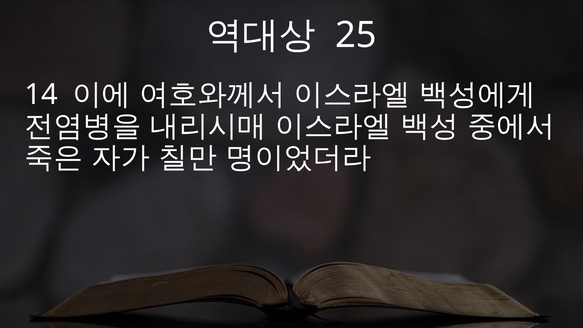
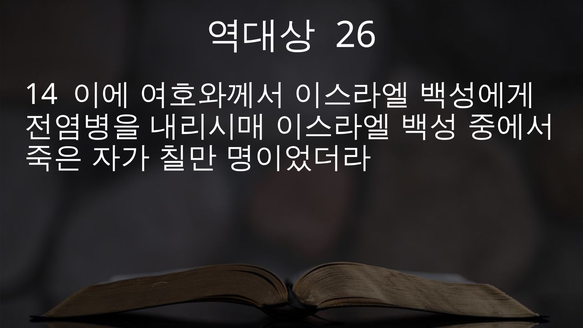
25: 25 -> 26
